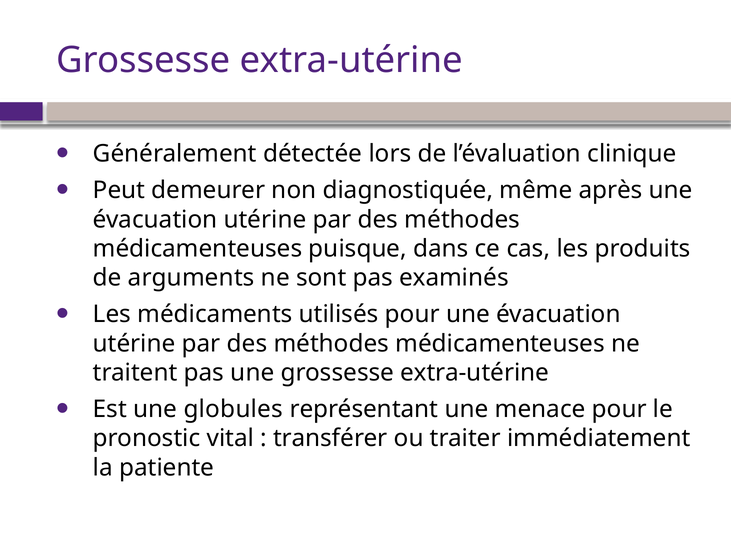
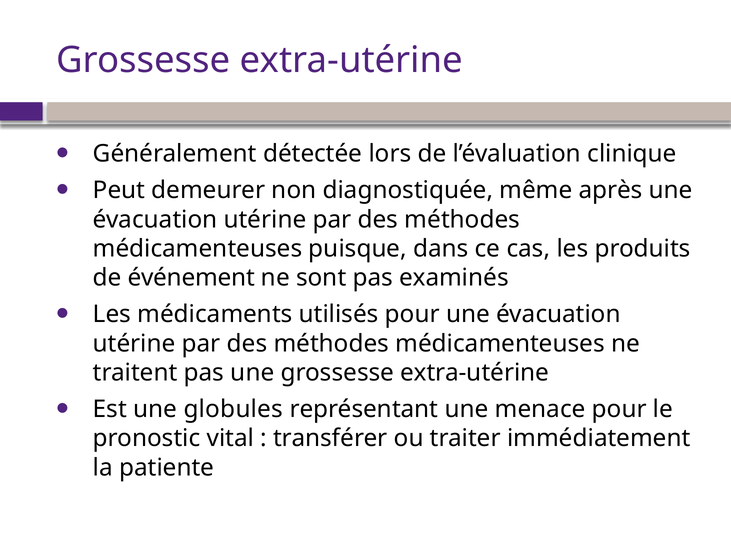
arguments: arguments -> événement
